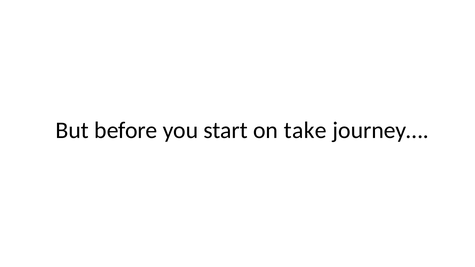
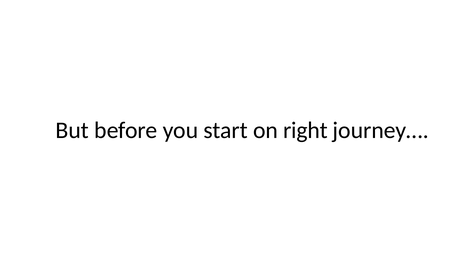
take: take -> right
